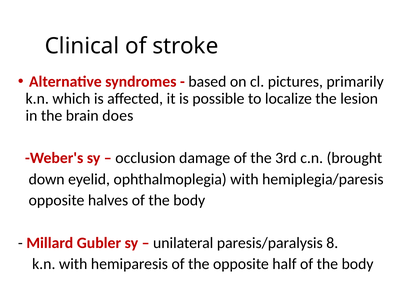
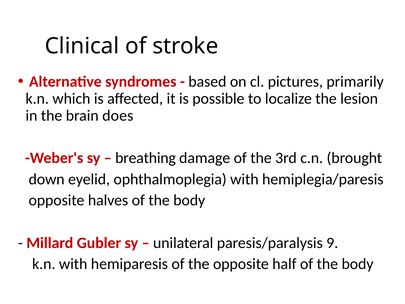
occlusion: occlusion -> breathing
8: 8 -> 9
